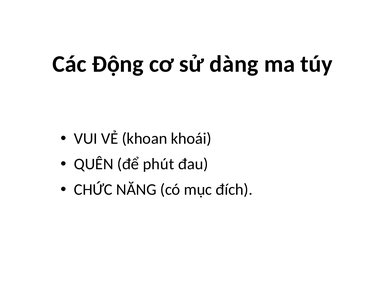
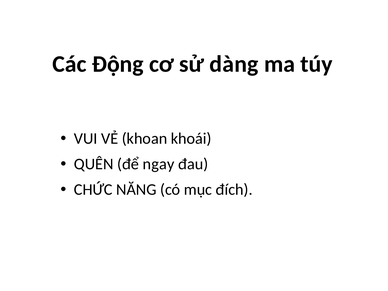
phút: phút -> ngay
